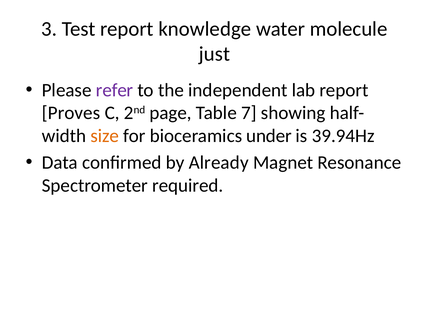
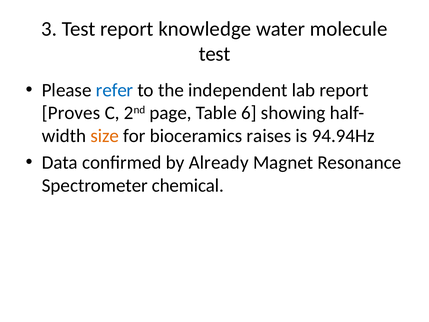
just at (214, 54): just -> test
refer colour: purple -> blue
7: 7 -> 6
under: under -> raises
39.94Hz: 39.94Hz -> 94.94Hz
required: required -> chemical
